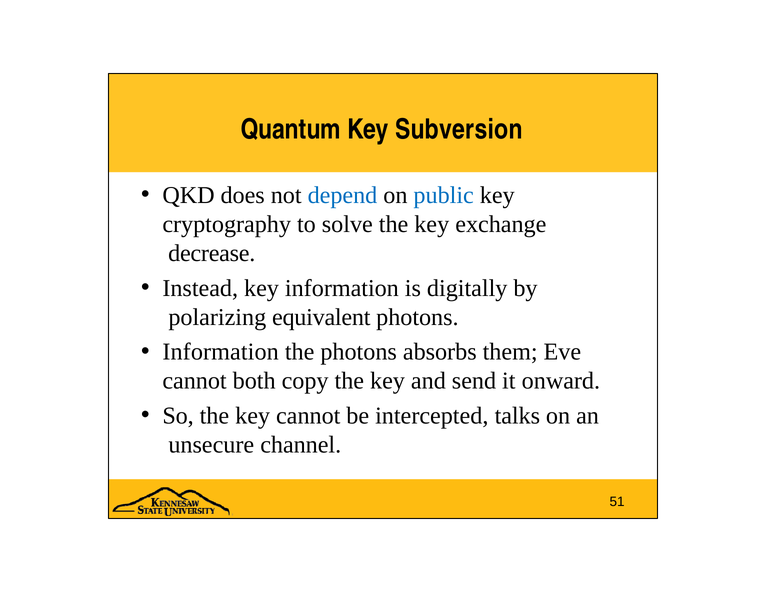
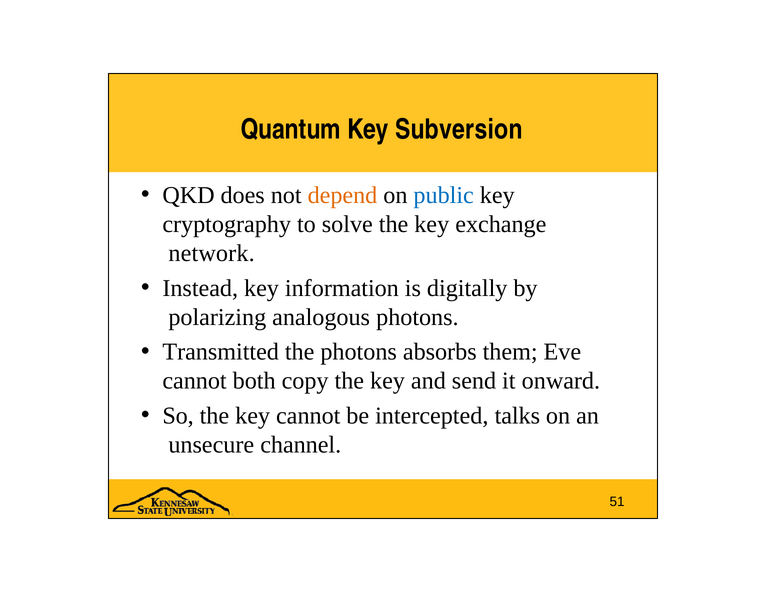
depend colour: blue -> orange
decrease: decrease -> network
equivalent: equivalent -> analogous
Information at (221, 352): Information -> Transmitted
